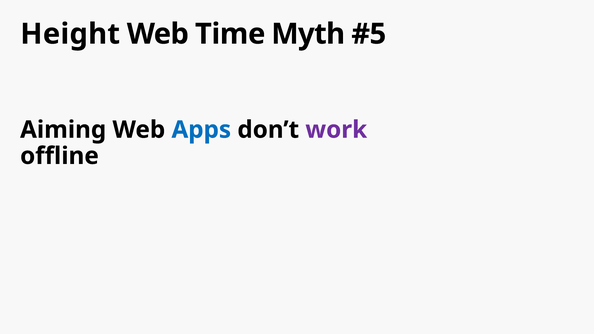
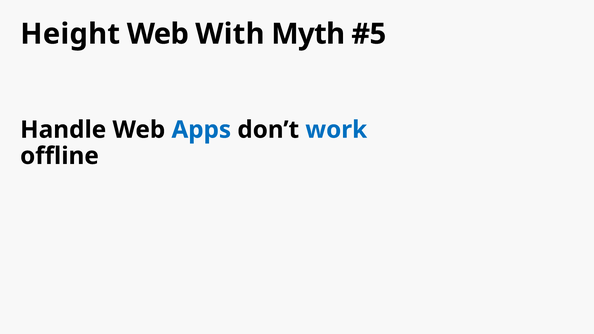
Time: Time -> With
Aiming: Aiming -> Handle
work colour: purple -> blue
